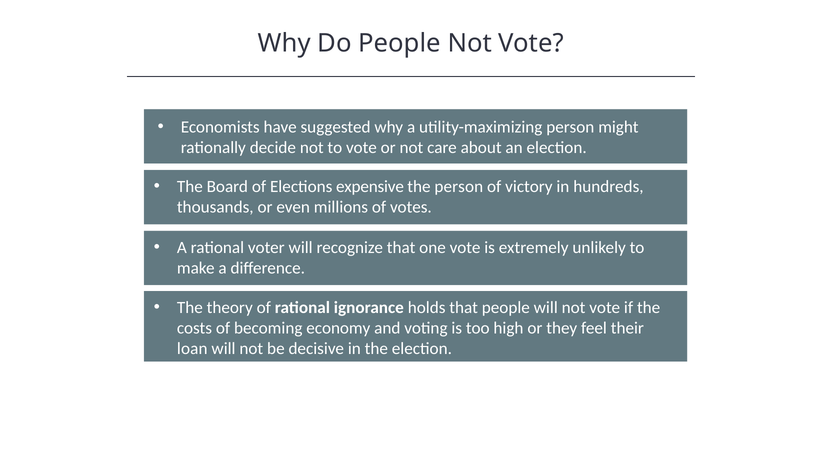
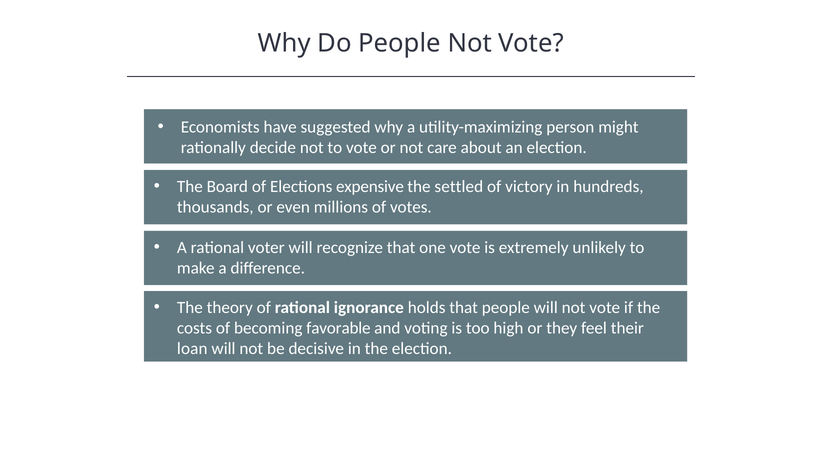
the person: person -> settled
economy: economy -> favorable
